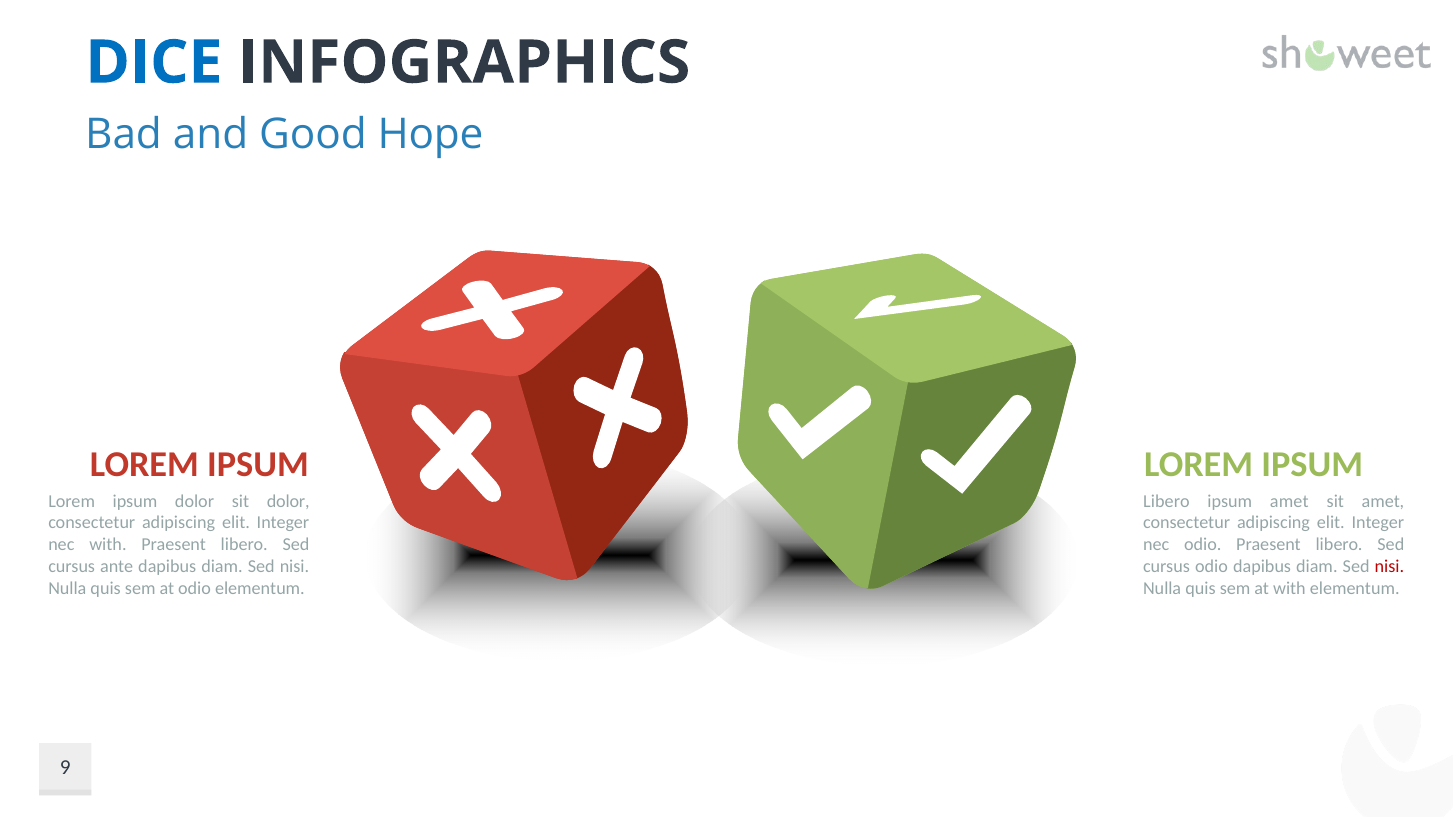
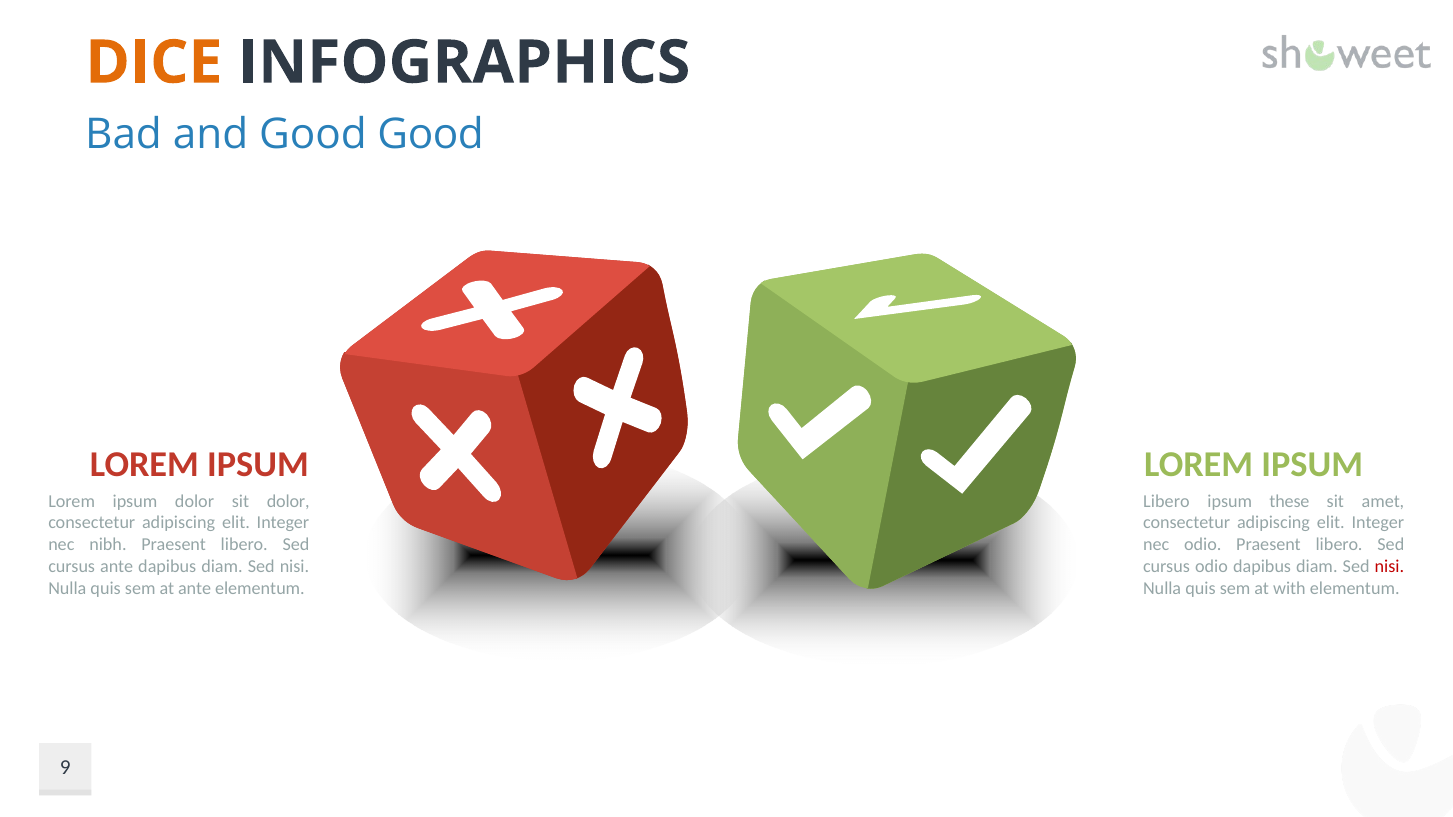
DICE colour: blue -> orange
Good Hope: Hope -> Good
ipsum amet: amet -> these
nec with: with -> nibh
at odio: odio -> ante
